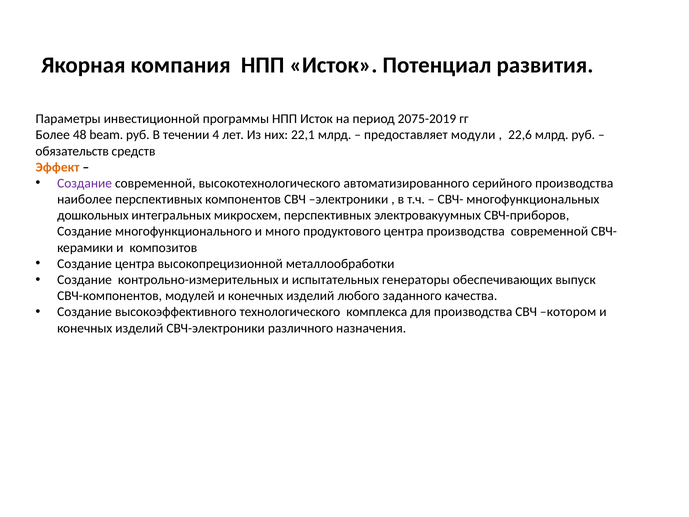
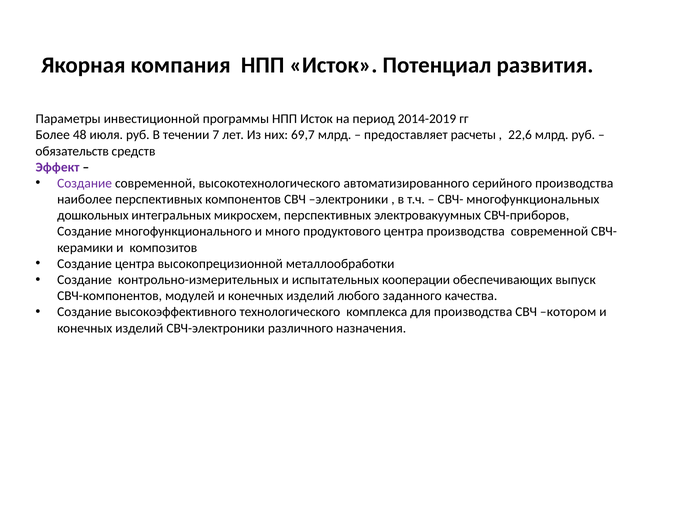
2075-2019: 2075-2019 -> 2014-2019
beam: beam -> июля
4: 4 -> 7
22,1: 22,1 -> 69,7
модули: модули -> расчеты
Эффект colour: orange -> purple
генераторы: генераторы -> кооперации
